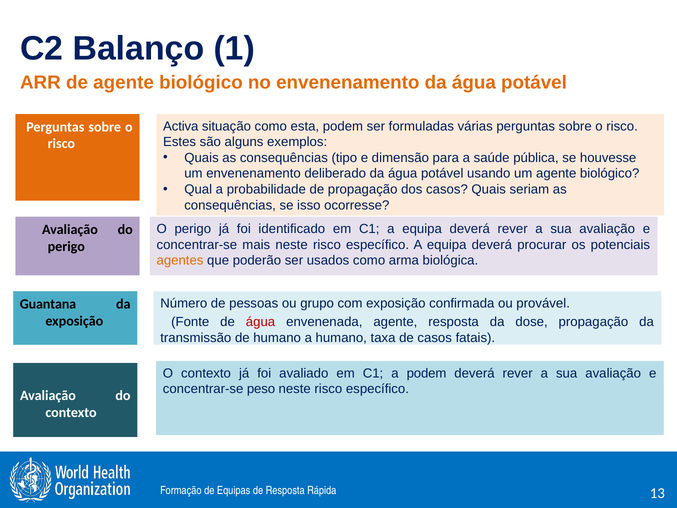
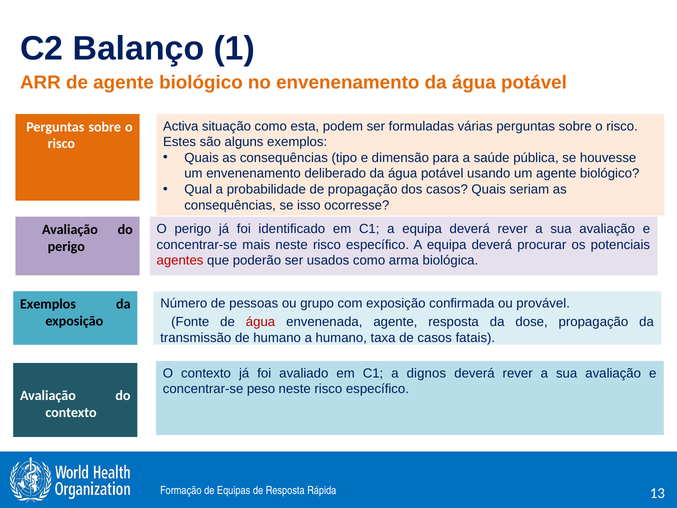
agentes colour: orange -> red
Guantana at (48, 304): Guantana -> Exemplos
a podem: podem -> dignos
